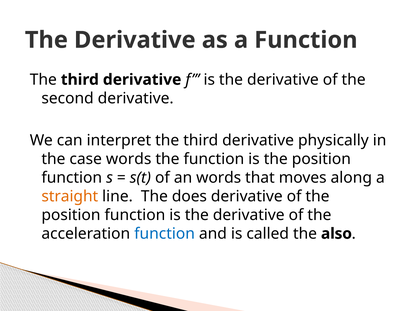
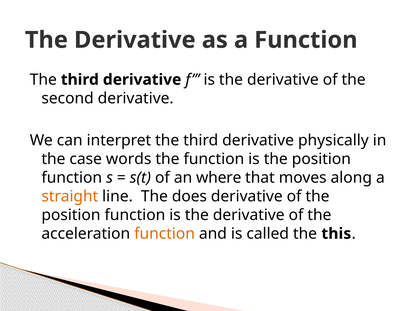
an words: words -> where
function at (165, 234) colour: blue -> orange
also: also -> this
